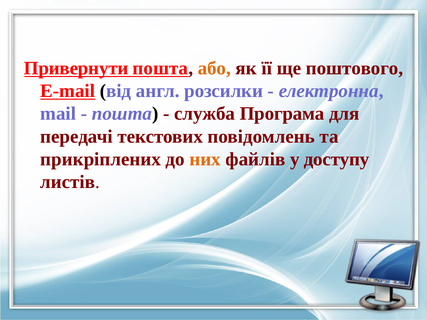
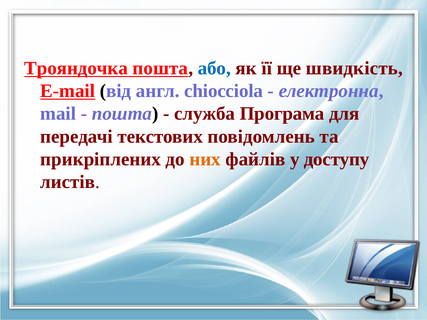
Привернути: Привернути -> Трояндочка
або colour: orange -> blue
поштового: поштового -> швидкість
розсилки: розсилки -> chiocciola
